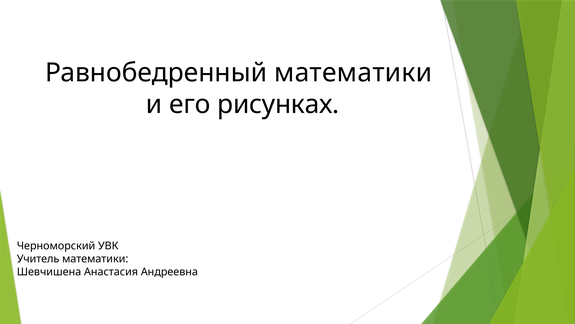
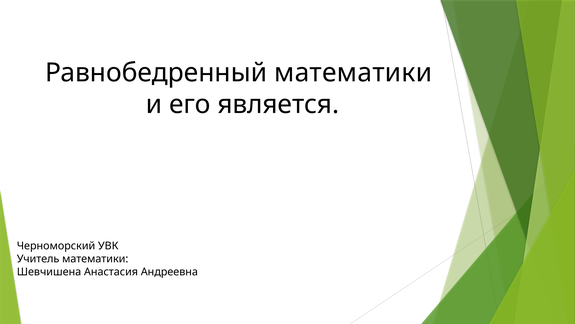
рисунках: рисунках -> является
